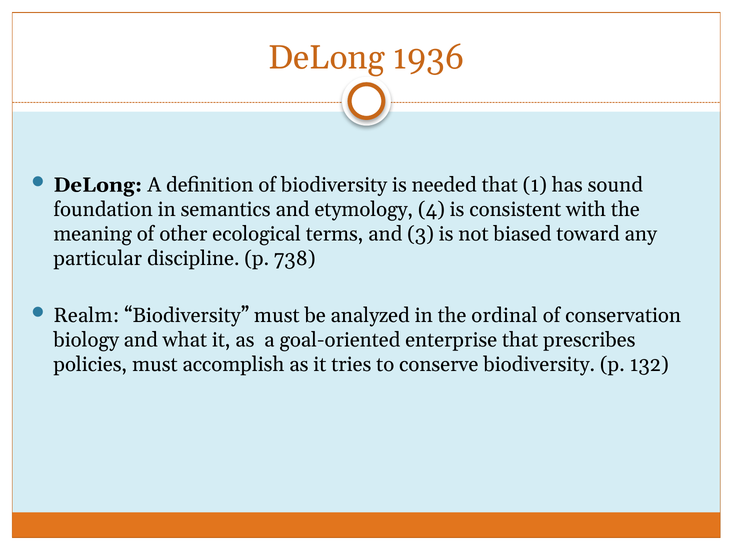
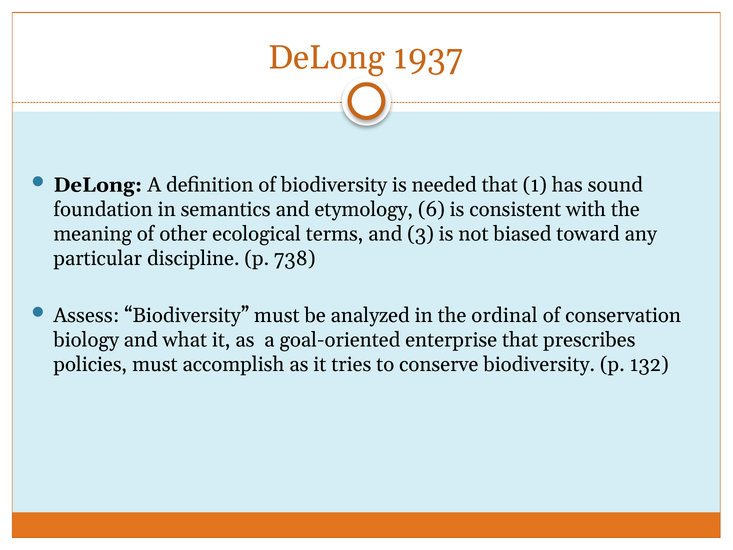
1936: 1936 -> 1937
4: 4 -> 6
Realm: Realm -> Assess
